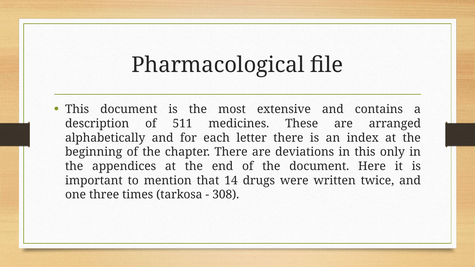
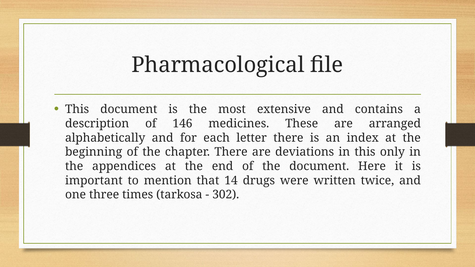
511: 511 -> 146
308: 308 -> 302
